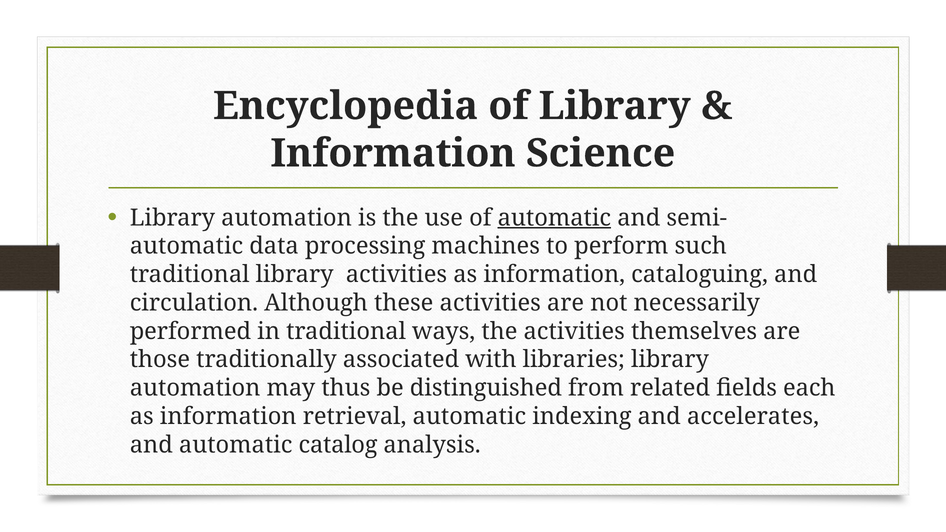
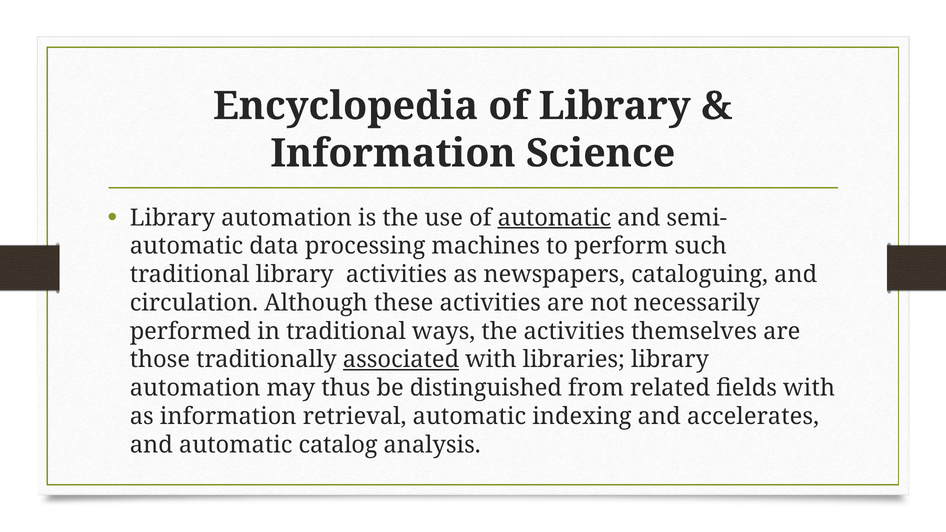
activities as information: information -> newspapers
associated underline: none -> present
fields each: each -> with
